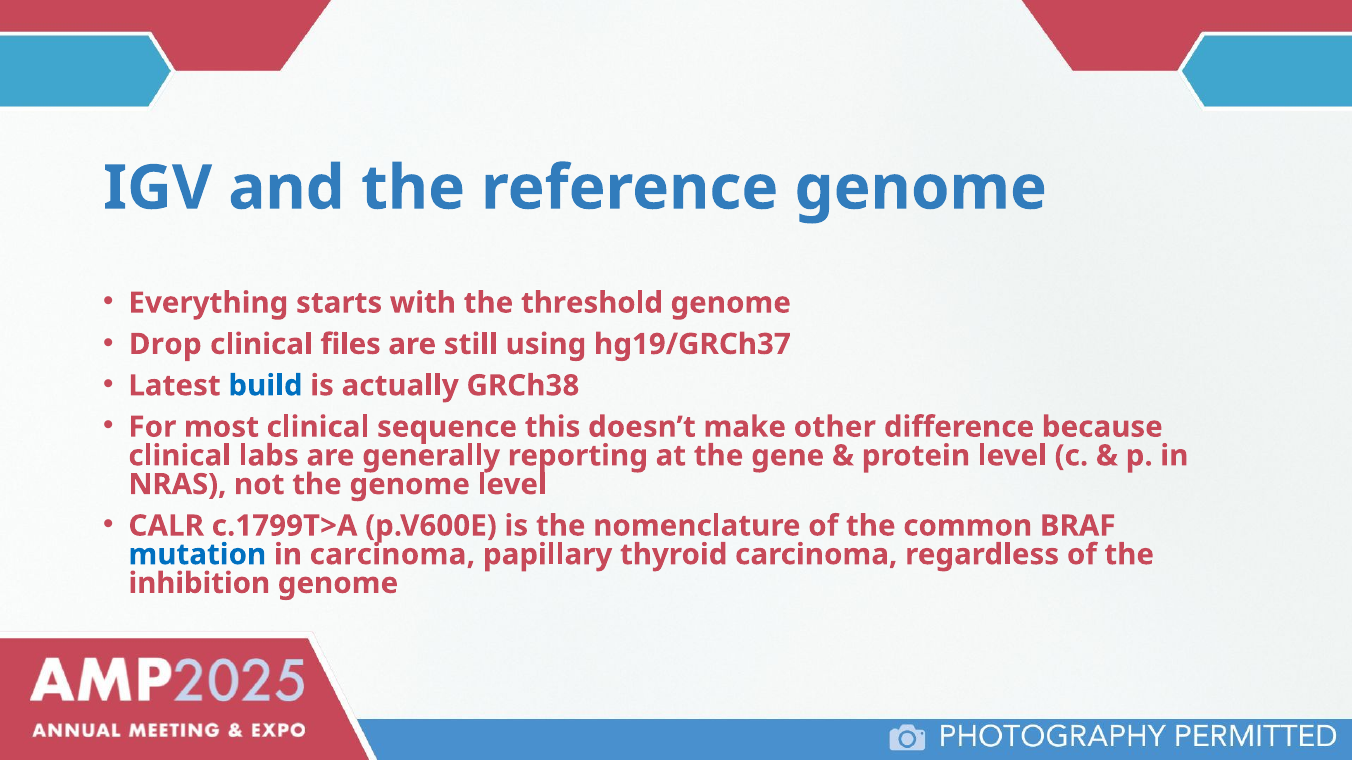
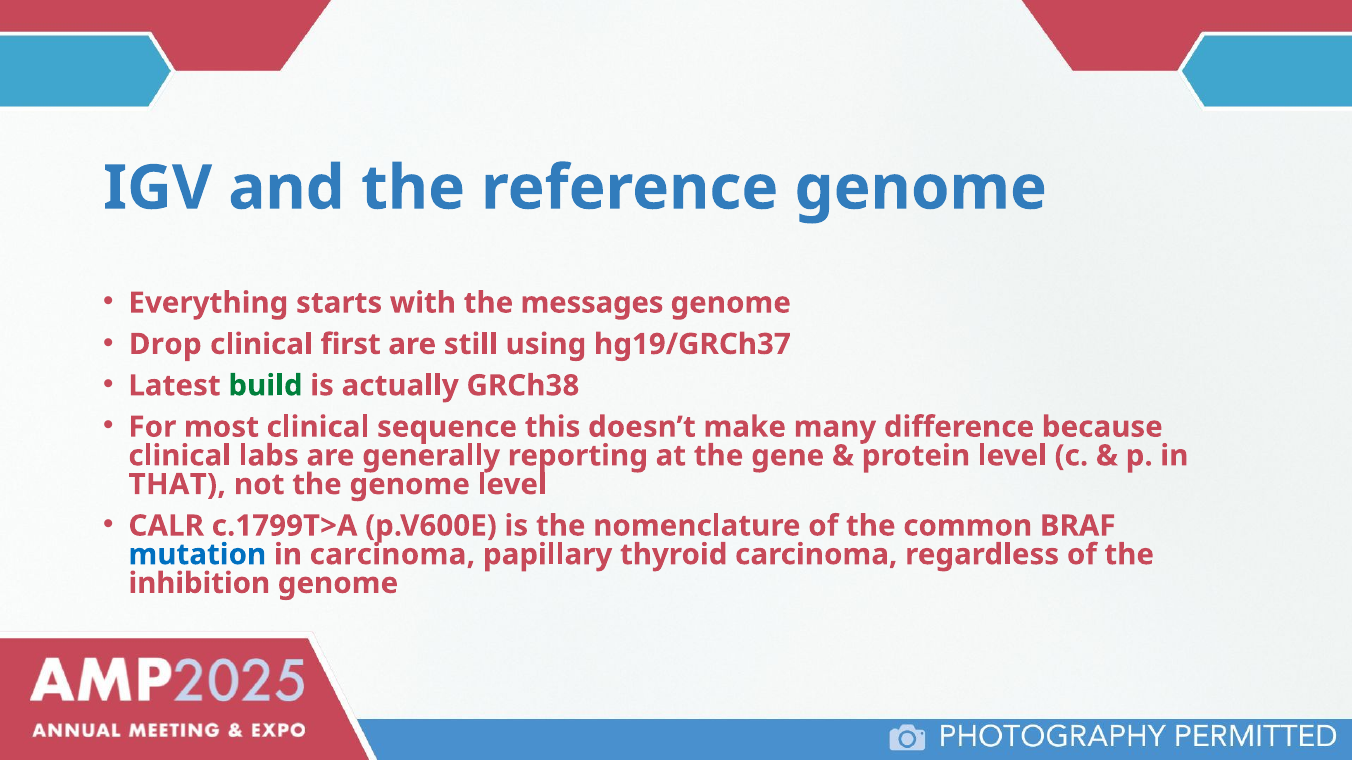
threshold: threshold -> messages
files: files -> first
build colour: blue -> green
other: other -> many
NRAS: NRAS -> THAT
